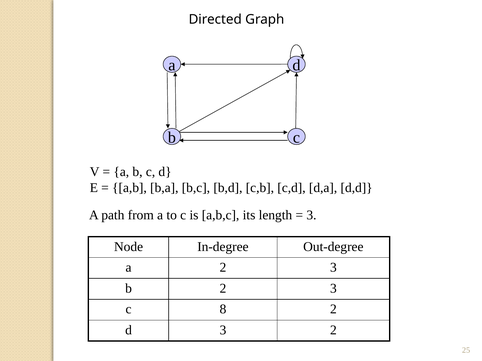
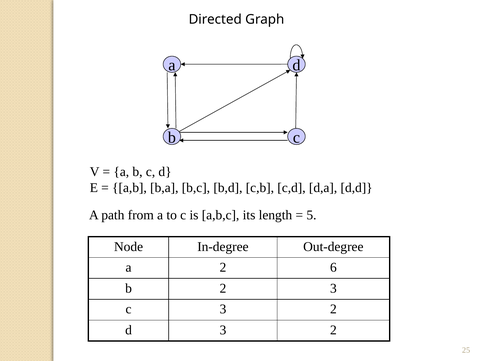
3 at (311, 215): 3 -> 5
a 2 3: 3 -> 6
c 8: 8 -> 3
